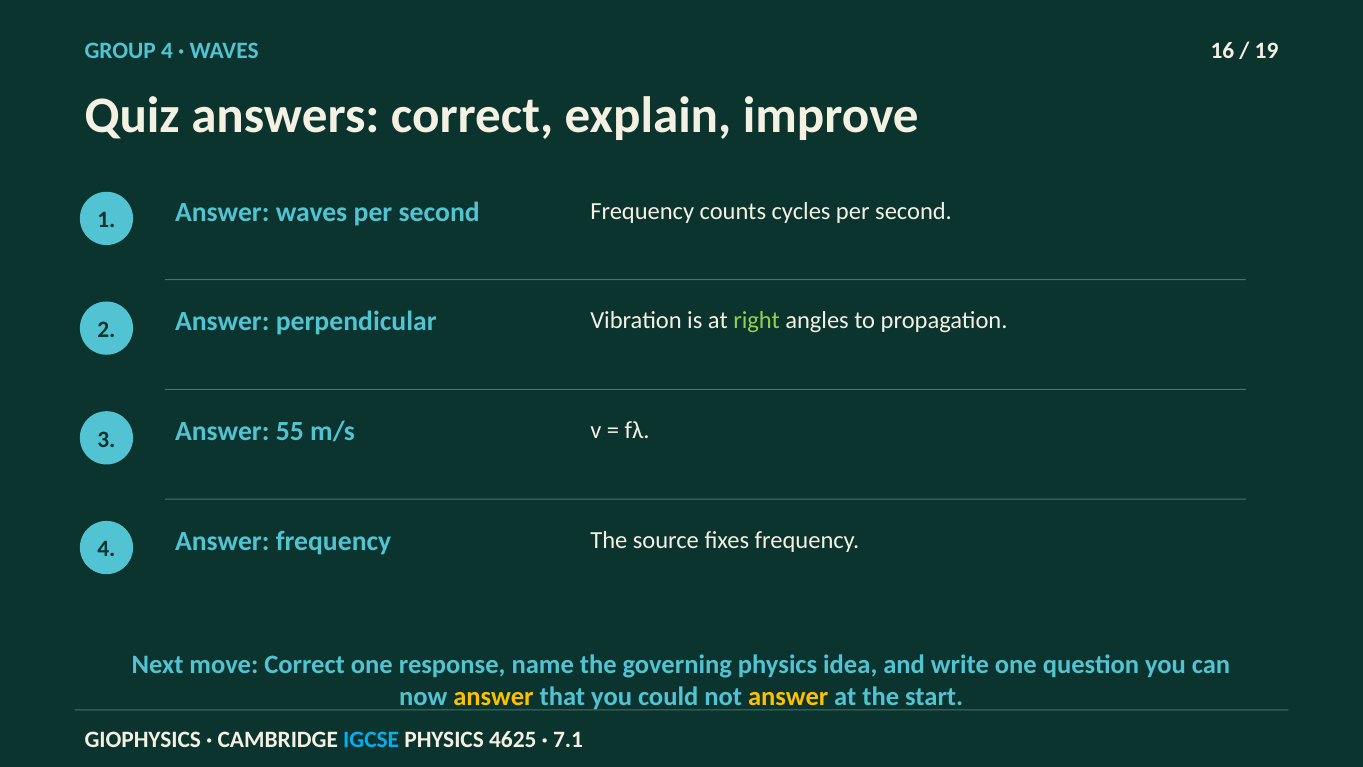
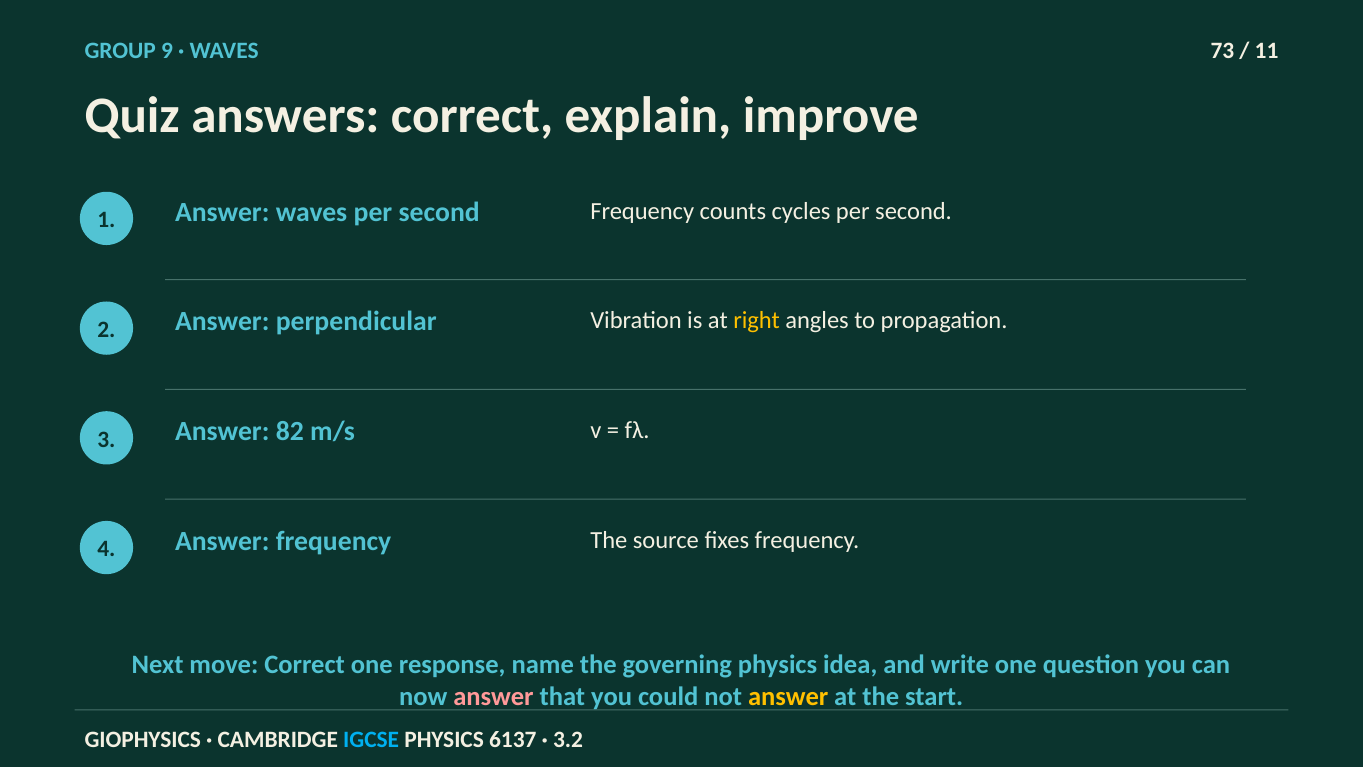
GROUP 4: 4 -> 9
16: 16 -> 73
19: 19 -> 11
right colour: light green -> yellow
55: 55 -> 82
answer at (494, 697) colour: yellow -> pink
4625: 4625 -> 6137
7.1: 7.1 -> 3.2
